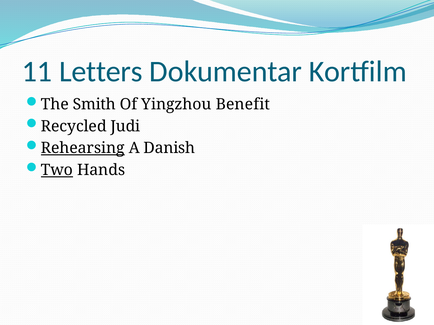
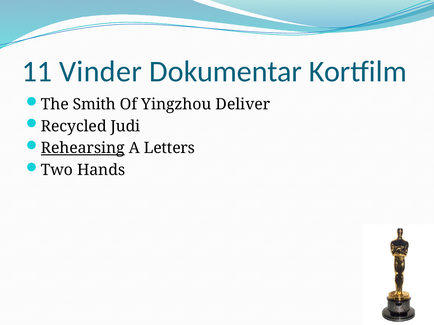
Letters: Letters -> Vinder
Benefit: Benefit -> Deliver
Danish: Danish -> Letters
Two underline: present -> none
